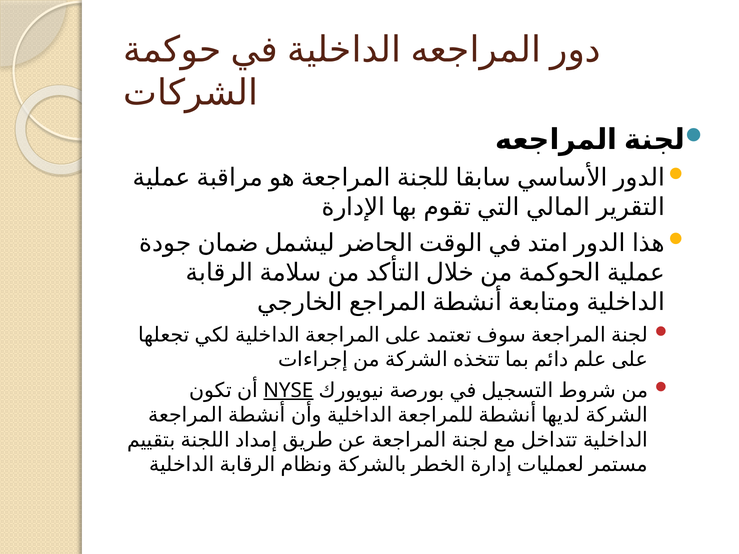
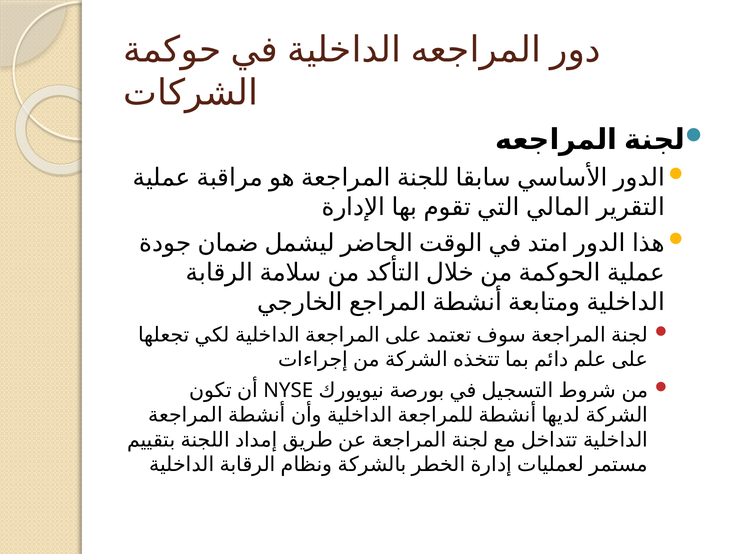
NYSE underline: present -> none
